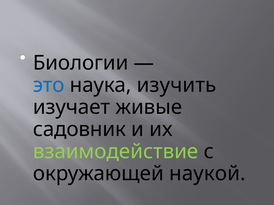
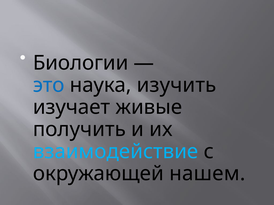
садовник: садовник -> получить
взаимодействие colour: light green -> light blue
наукой: наукой -> нашем
